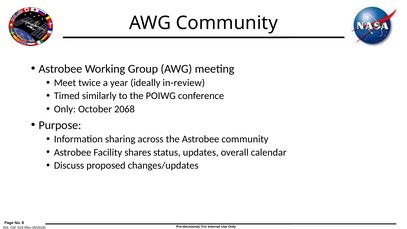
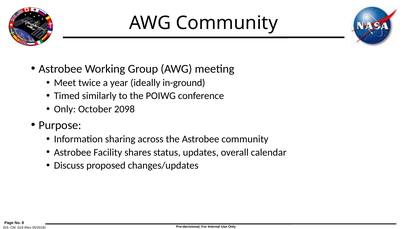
in-review: in-review -> in-ground
2068: 2068 -> 2098
